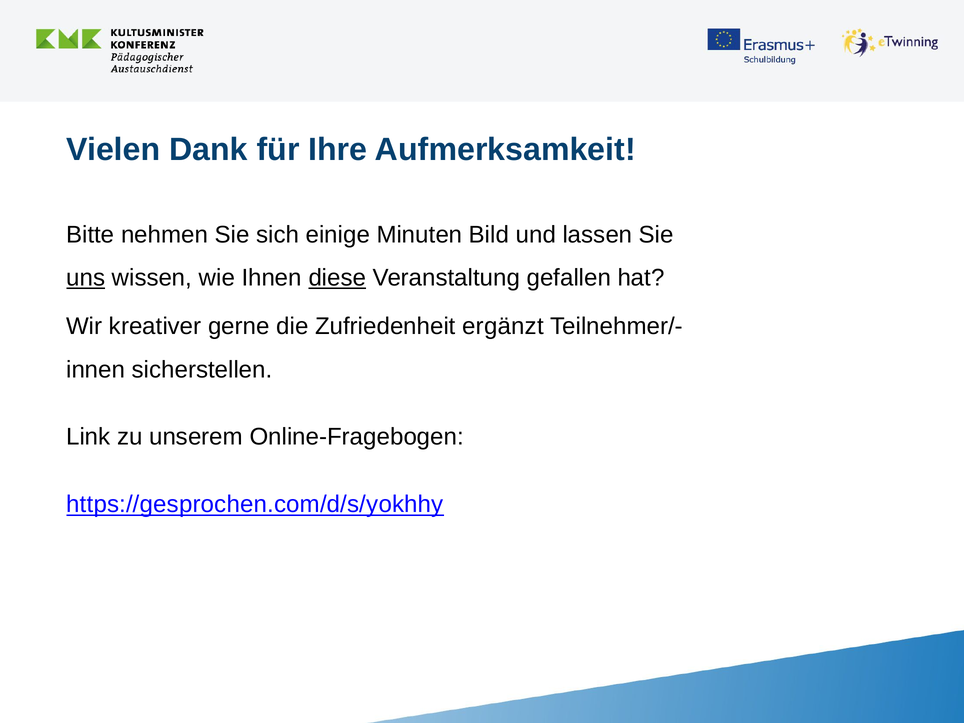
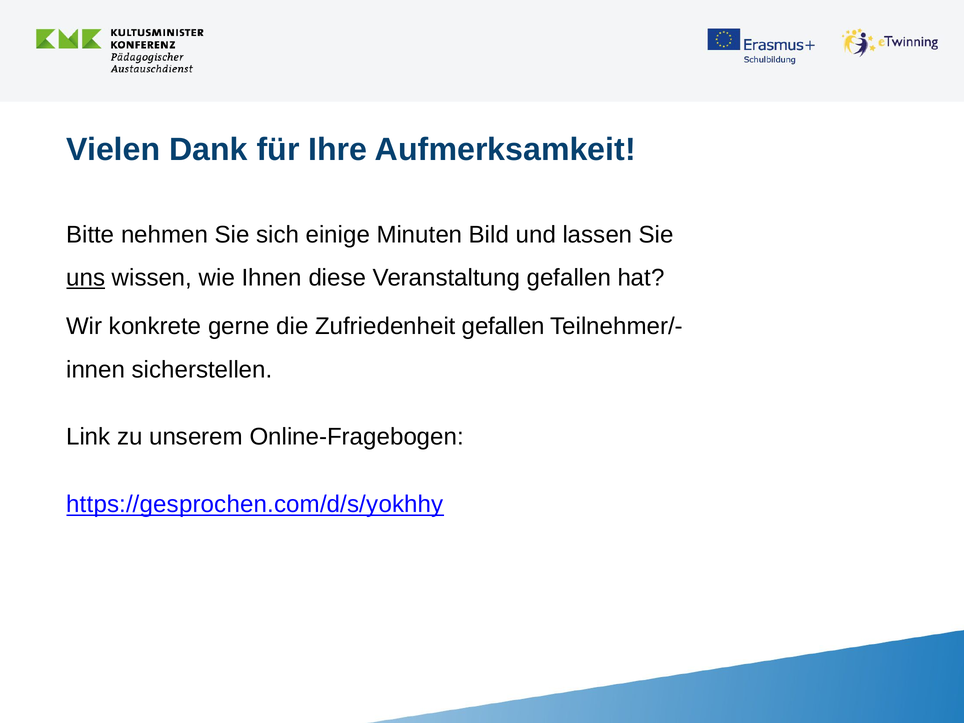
diese underline: present -> none
kreativer: kreativer -> konkrete
Zufriedenheit ergänzt: ergänzt -> gefallen
